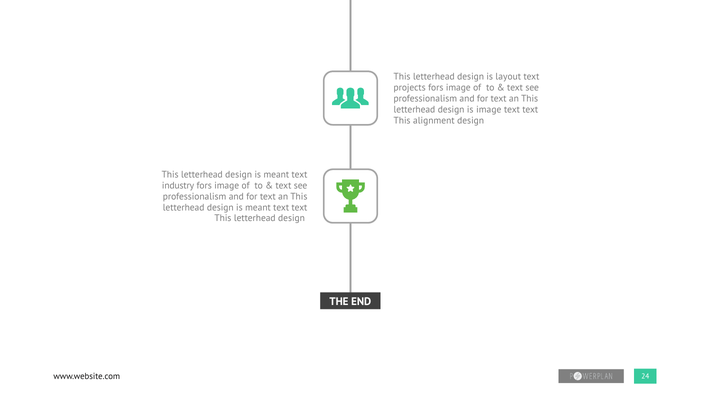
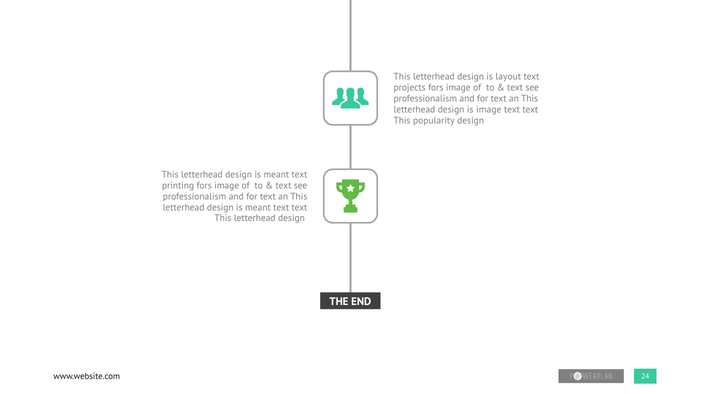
alignment: alignment -> popularity
industry: industry -> printing
